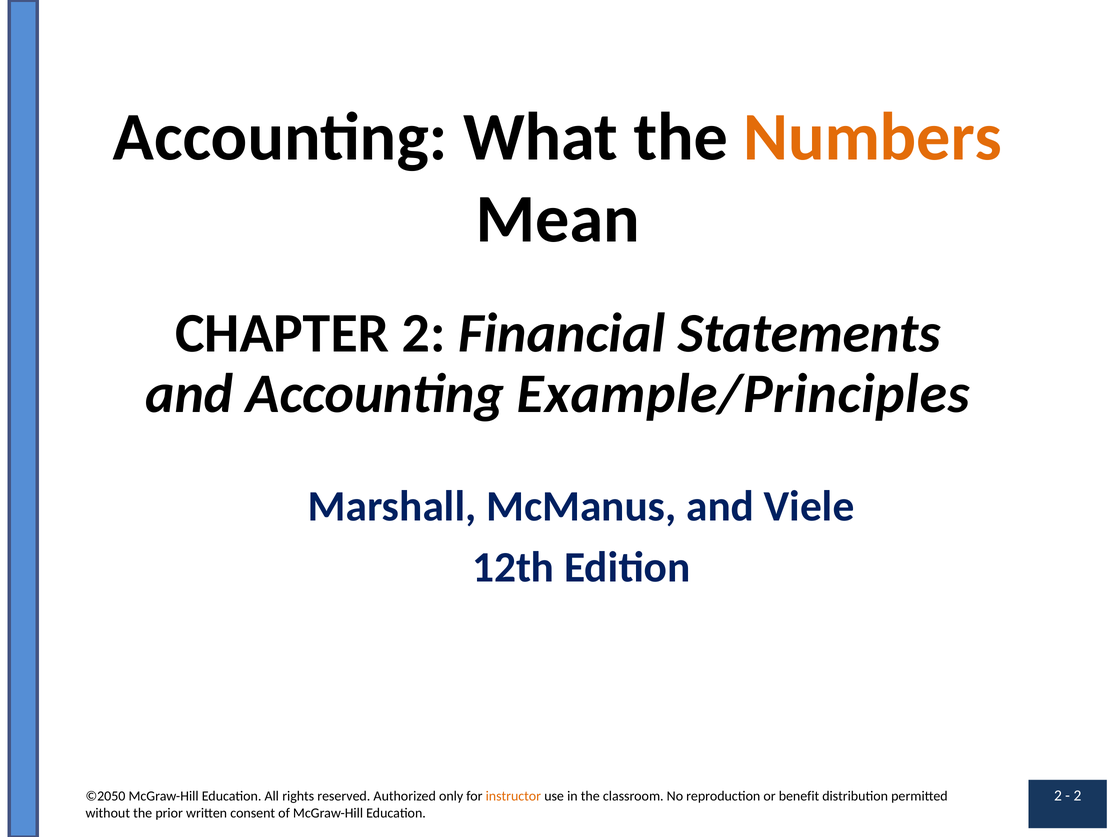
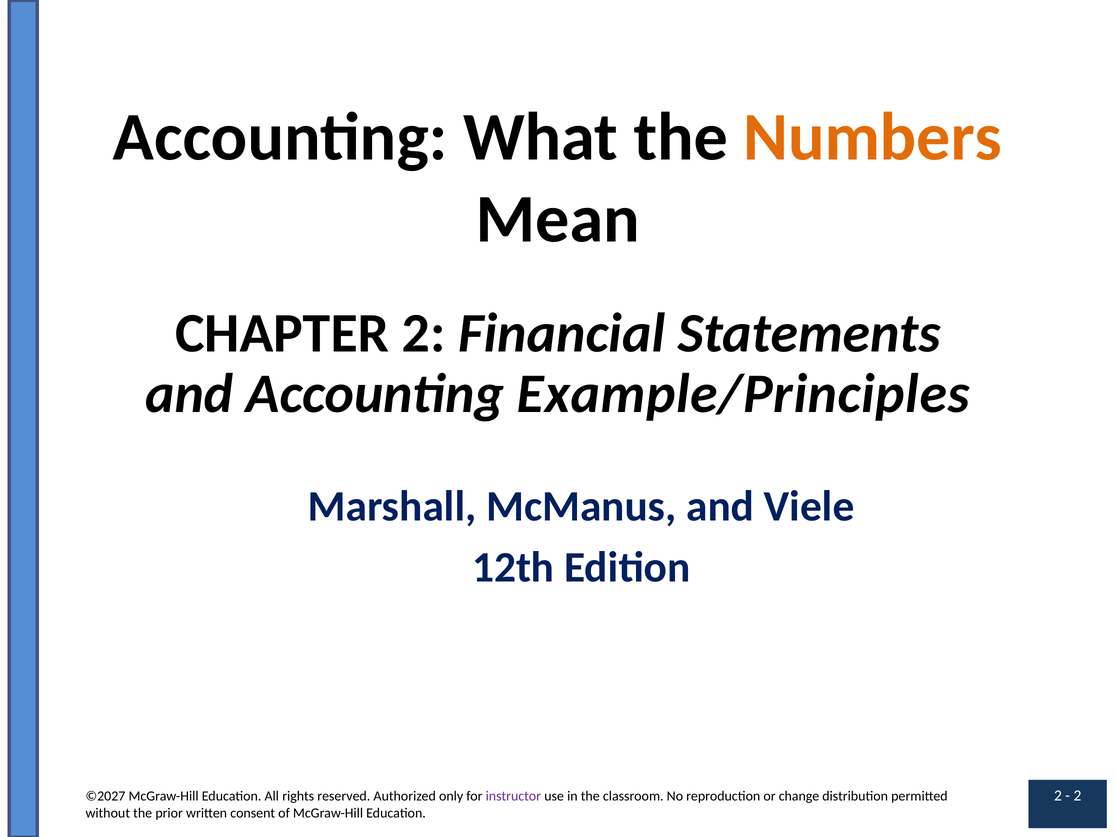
©2050: ©2050 -> ©2027
instructor colour: orange -> purple
benefit: benefit -> change
